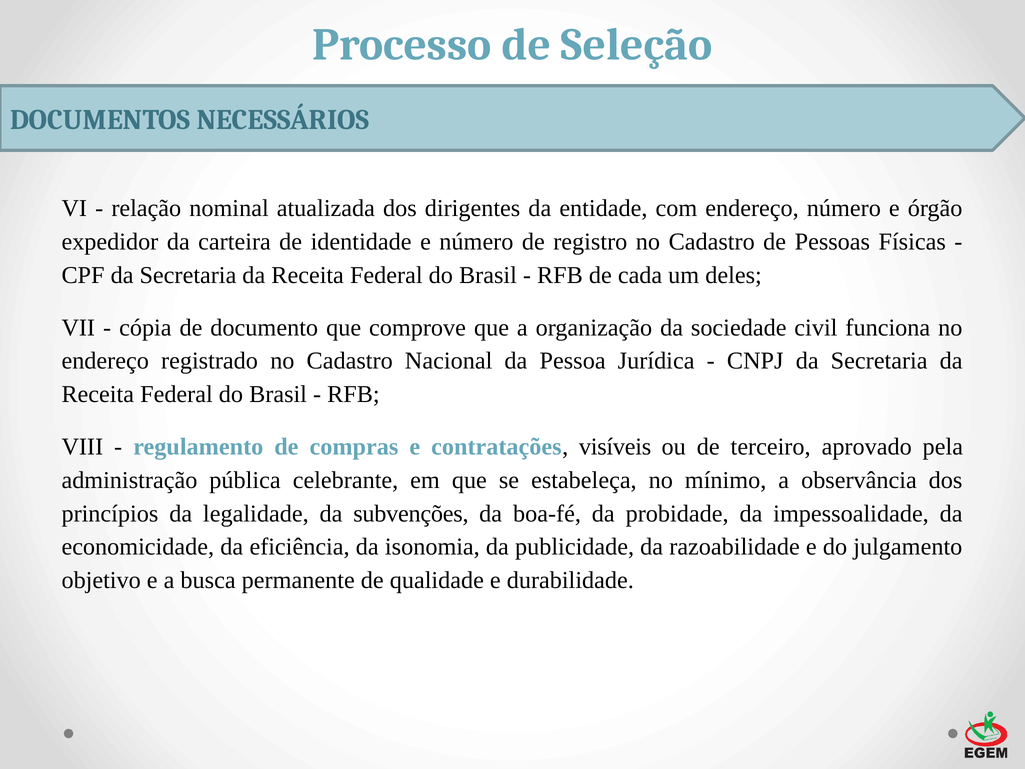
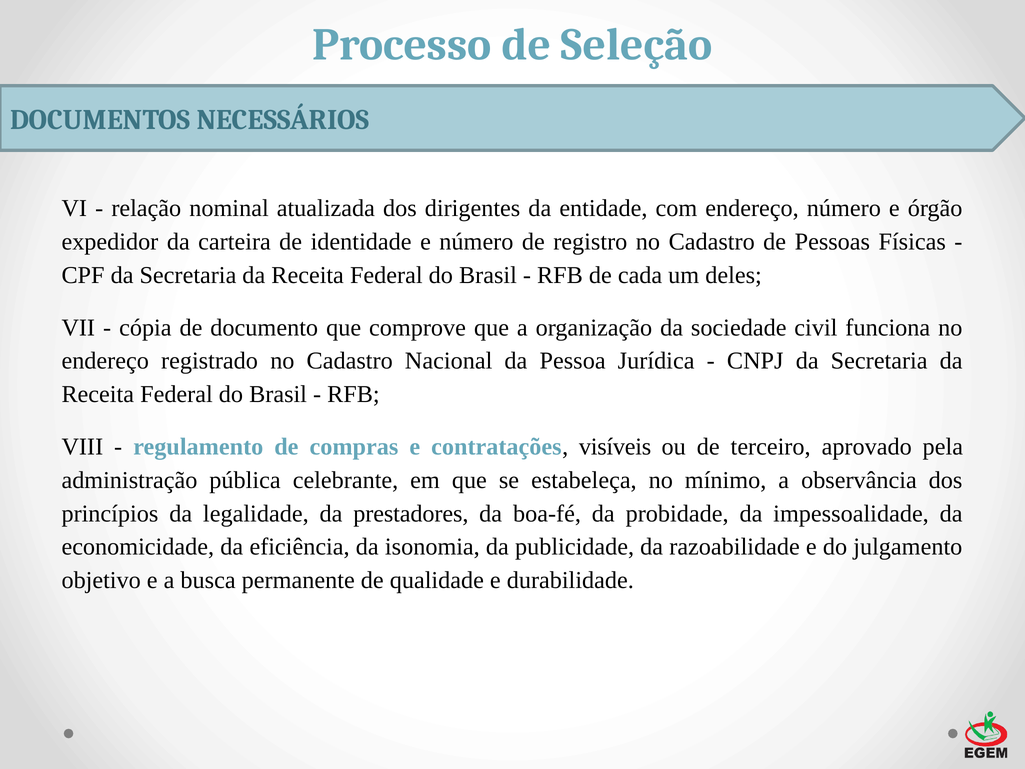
subvenções: subvenções -> prestadores
